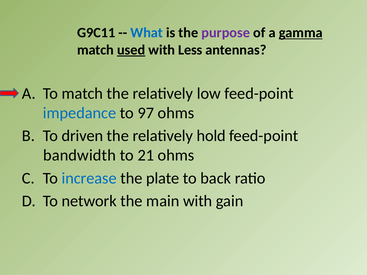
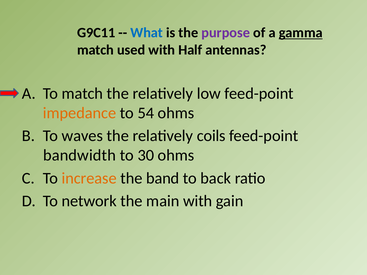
used underline: present -> none
Less: Less -> Half
impedance colour: blue -> orange
97: 97 -> 54
driven: driven -> waves
hold: hold -> coils
21: 21 -> 30
increase colour: blue -> orange
plate: plate -> band
